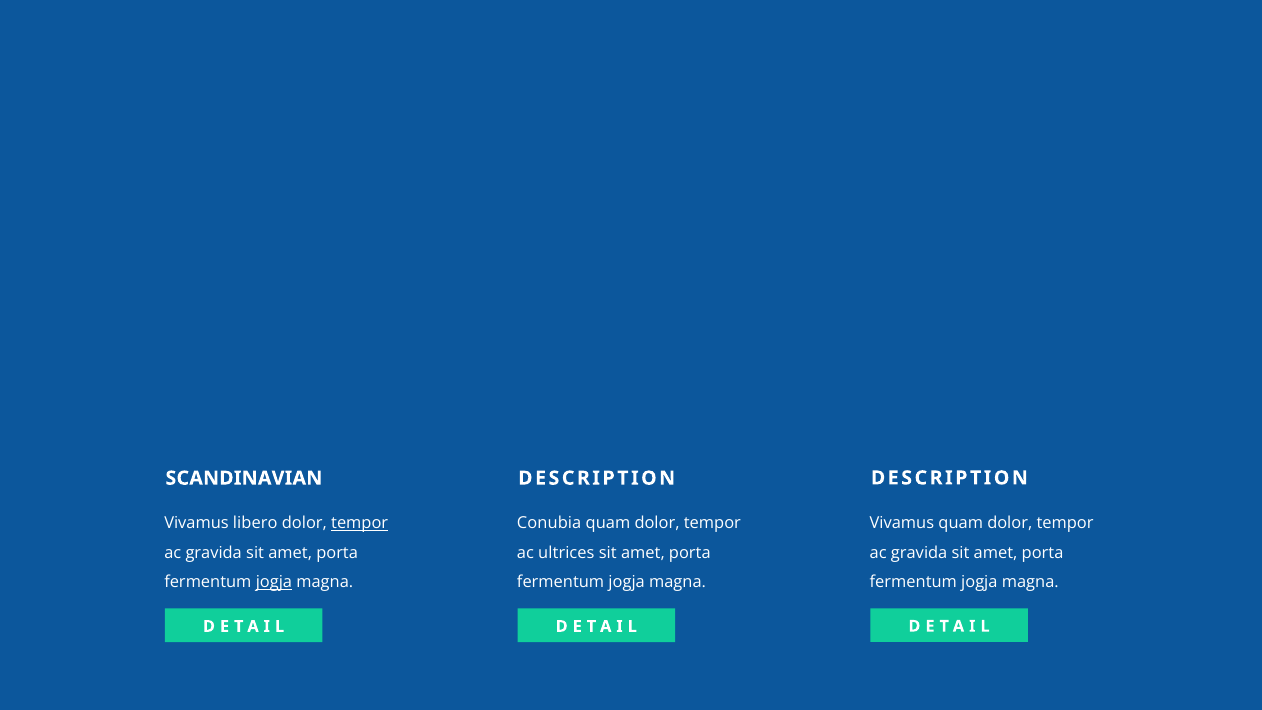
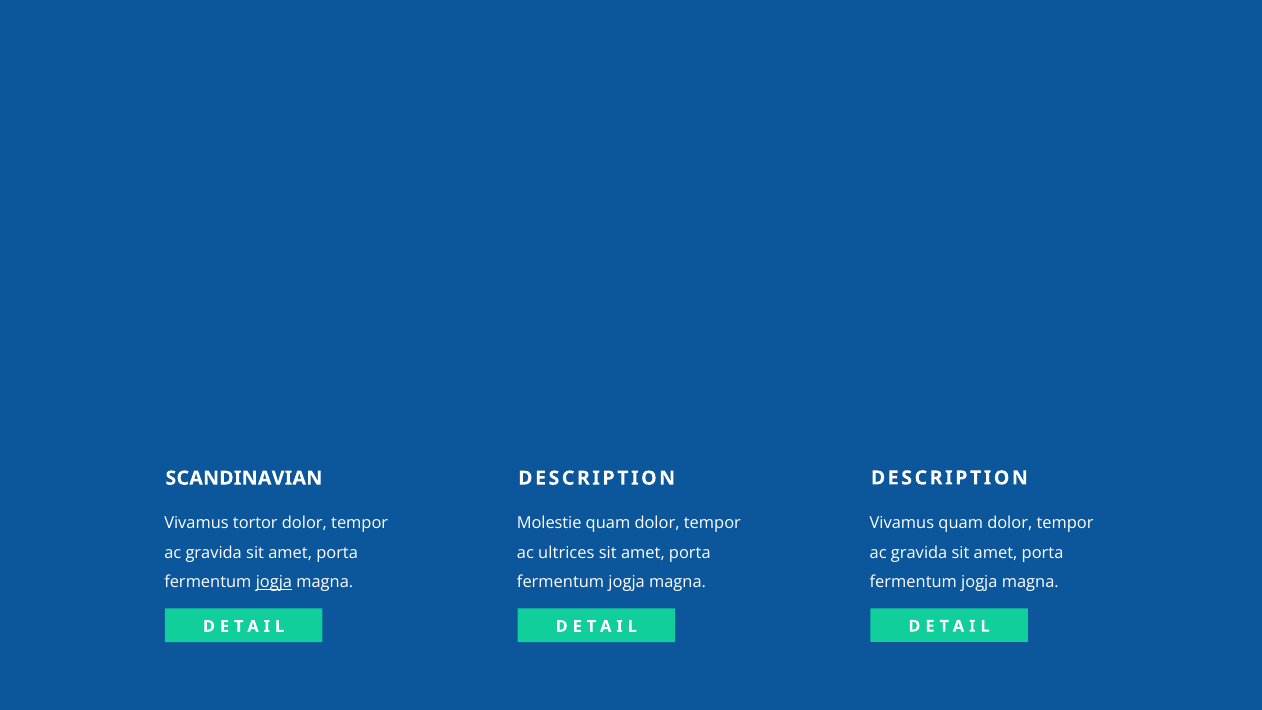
libero: libero -> tortor
tempor at (360, 523) underline: present -> none
Conubia: Conubia -> Molestie
